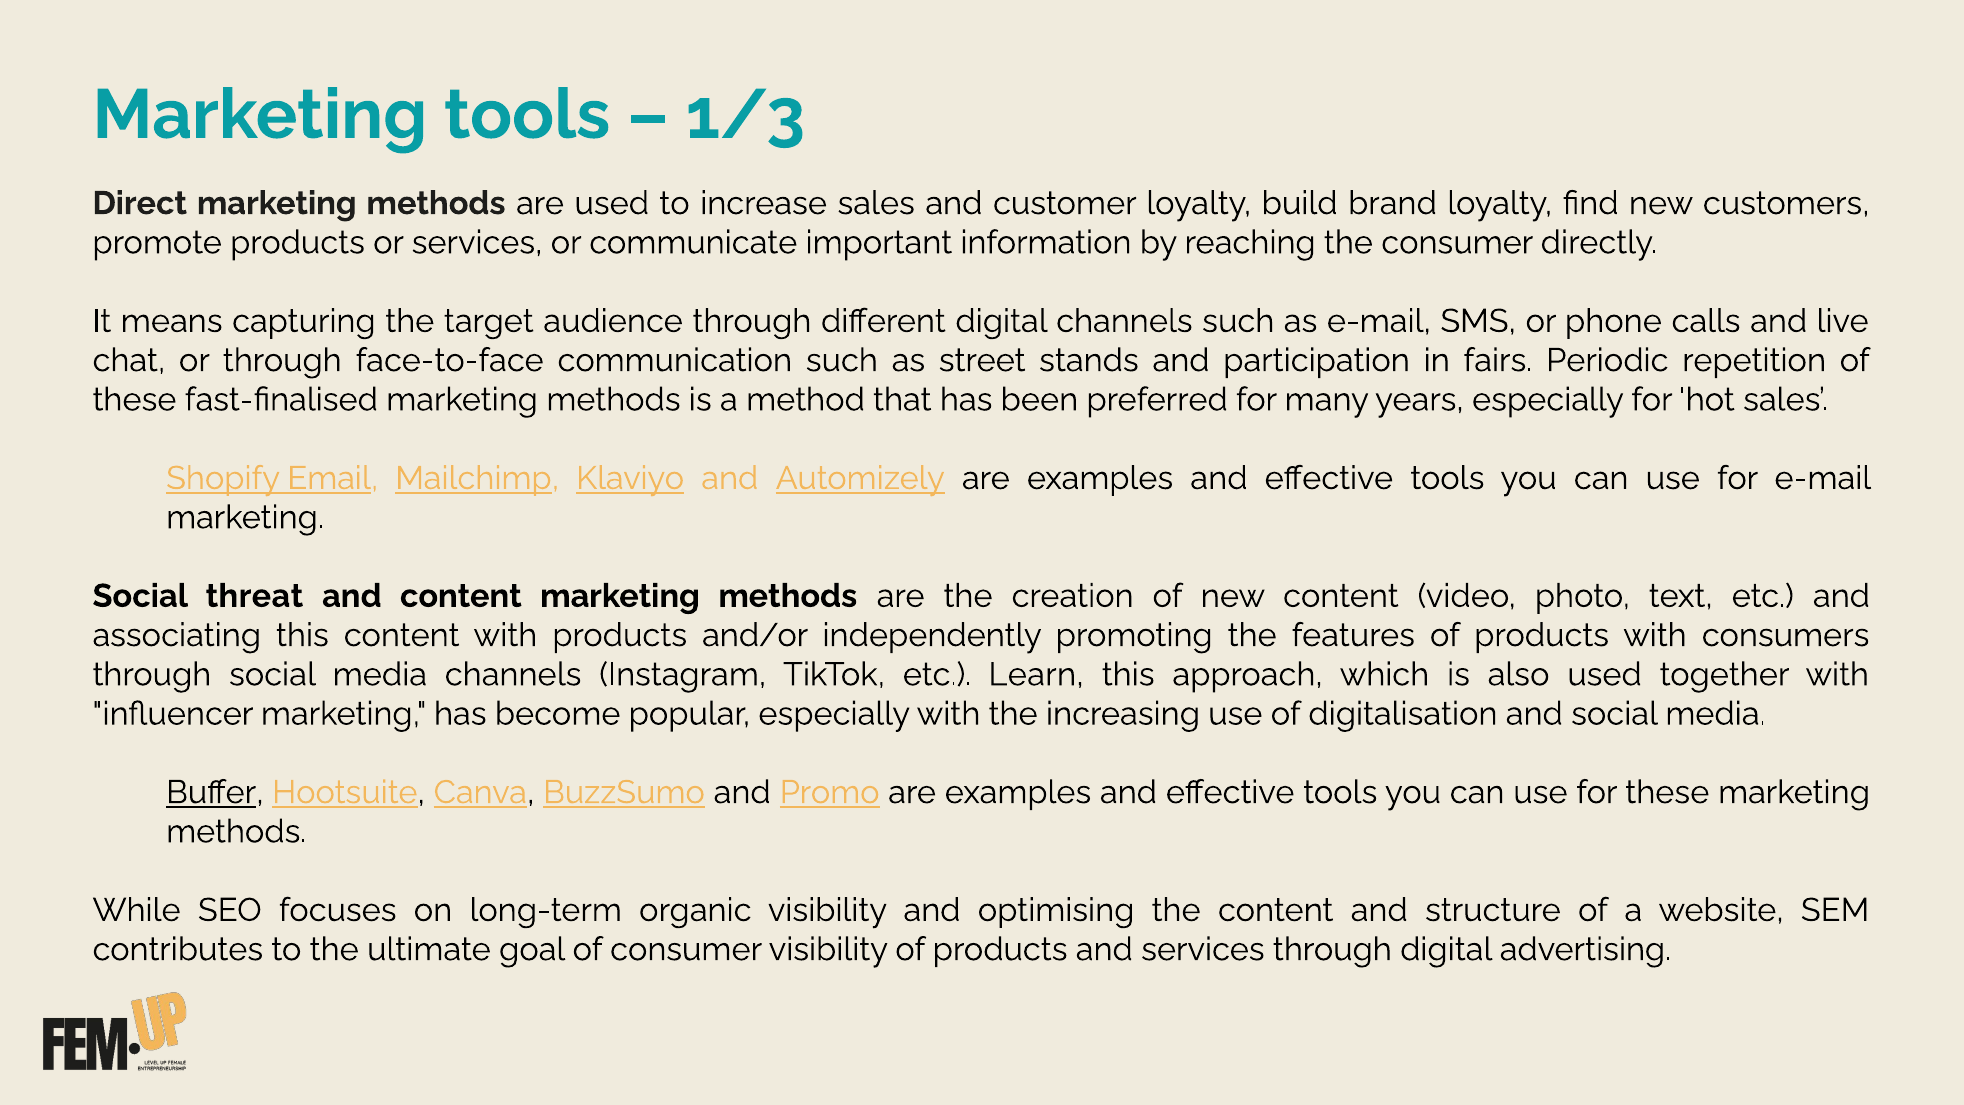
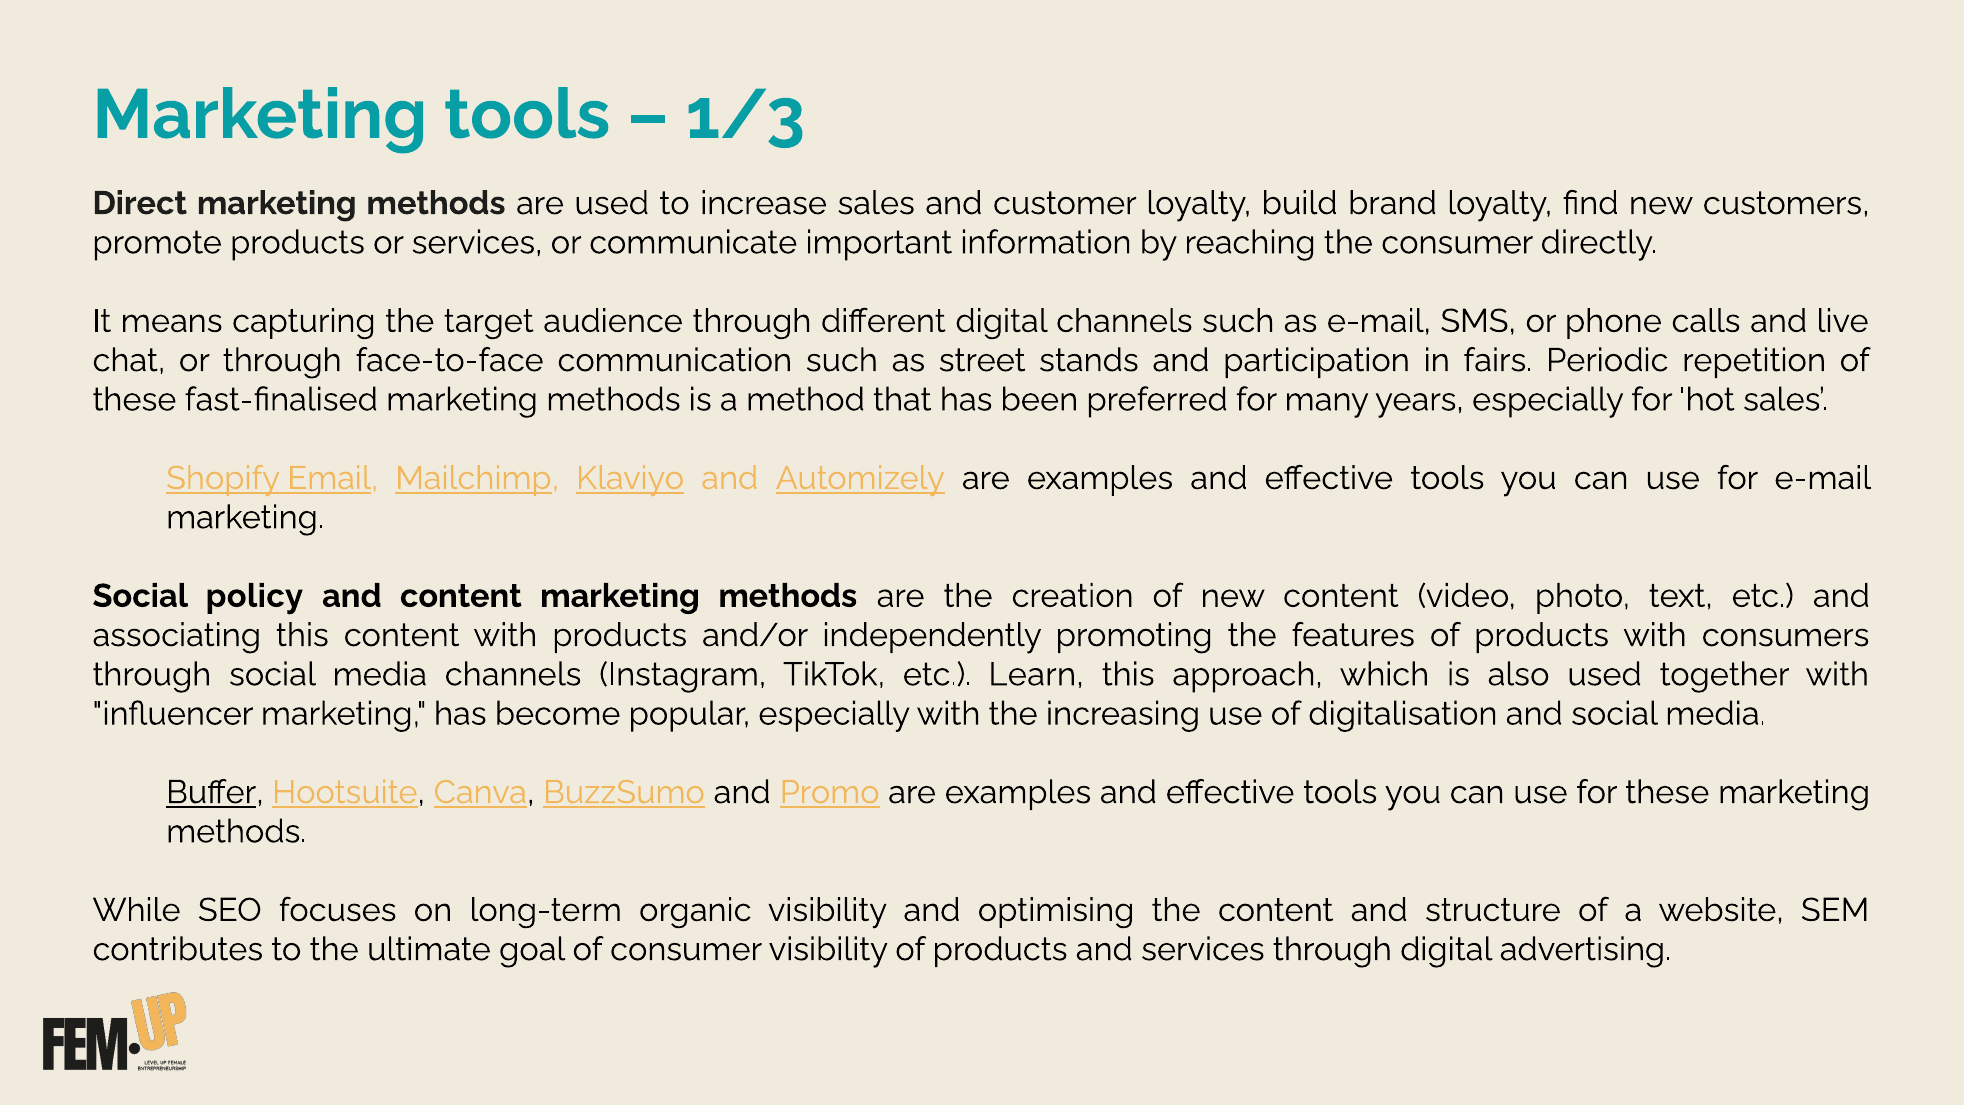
threat: threat -> policy
